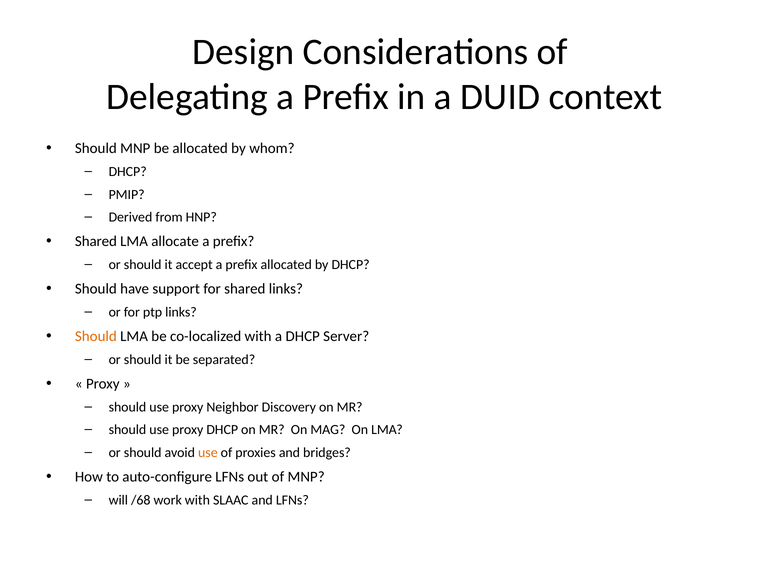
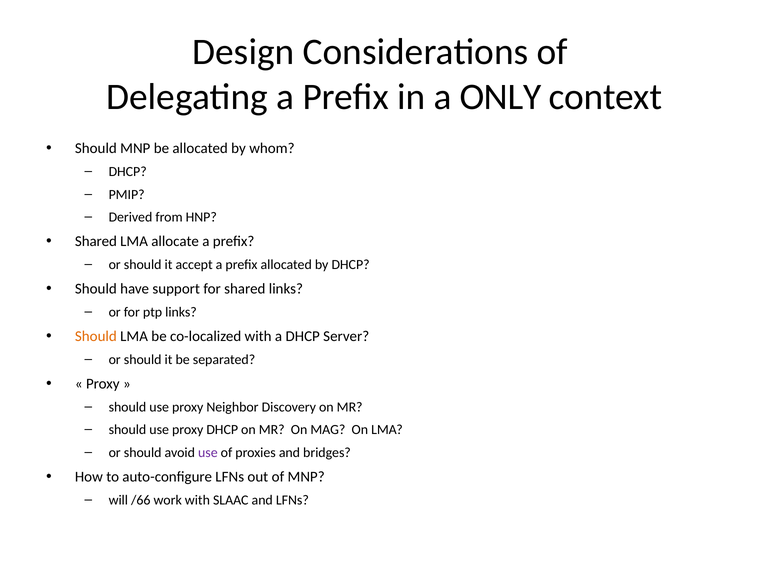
DUID: DUID -> ONLY
use at (208, 452) colour: orange -> purple
/68: /68 -> /66
